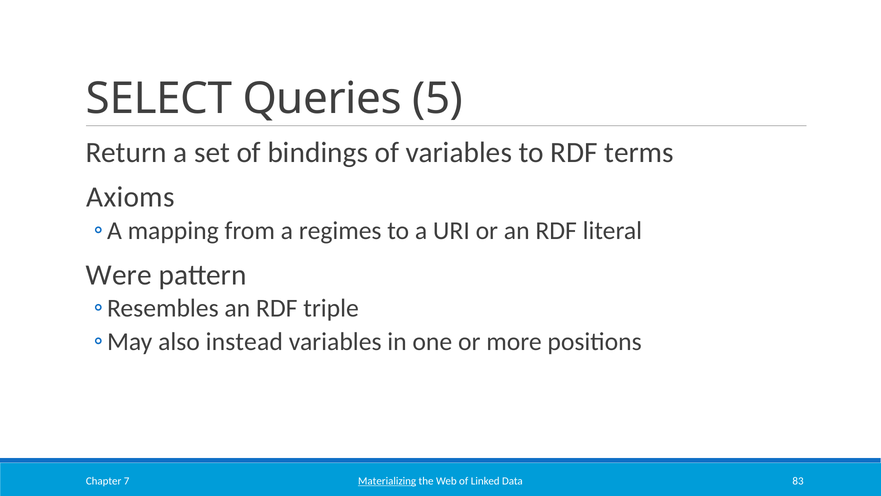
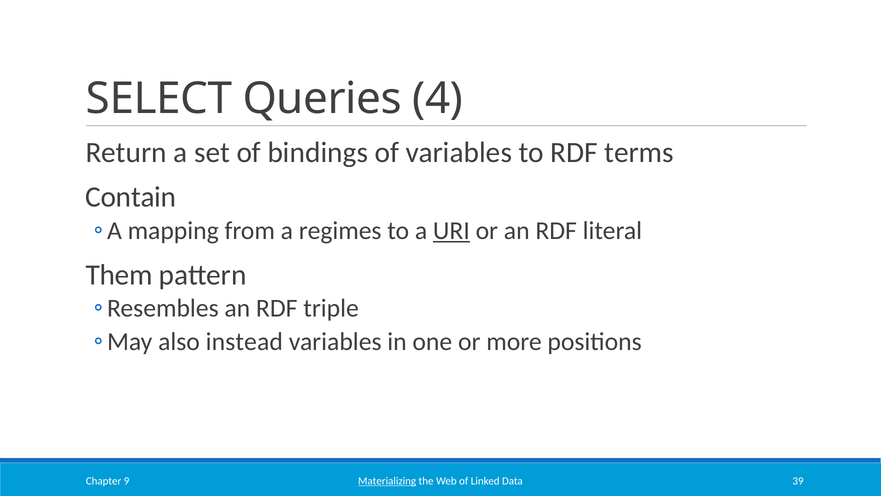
5: 5 -> 4
Axioms: Axioms -> Contain
URI underline: none -> present
Were: Were -> Them
83: 83 -> 39
7: 7 -> 9
